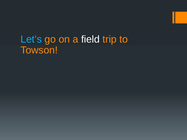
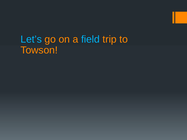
field colour: white -> light blue
